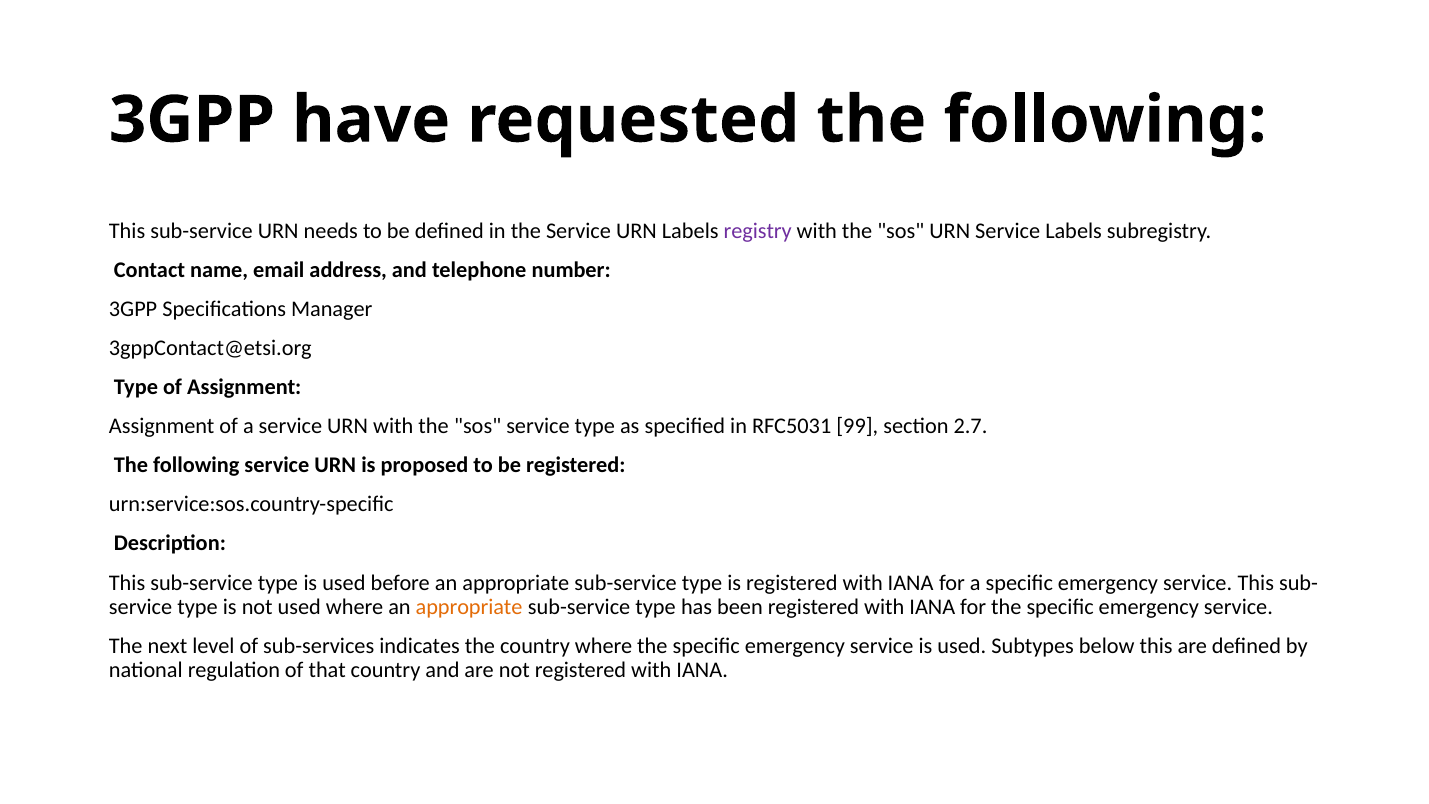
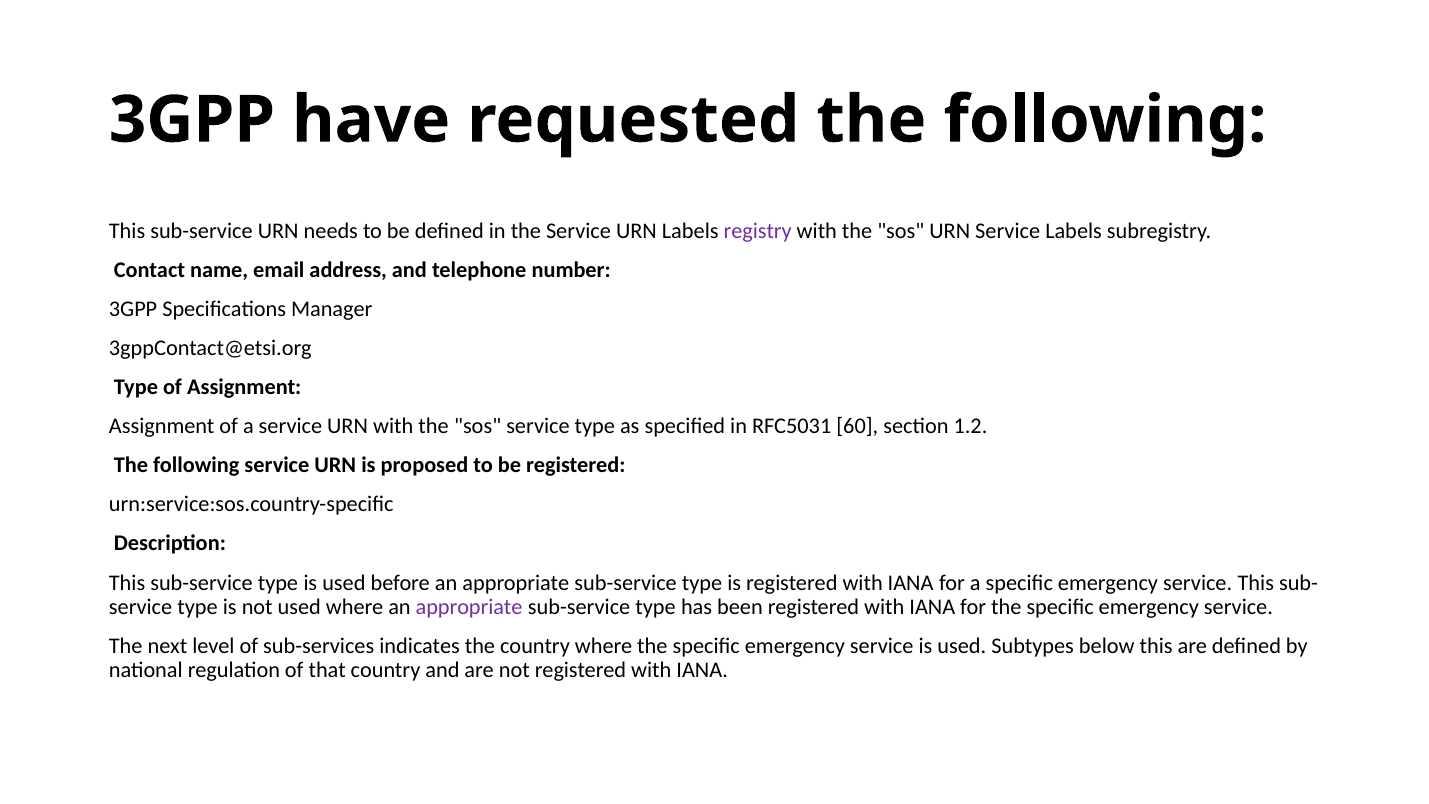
99: 99 -> 60
2.7: 2.7 -> 1.2
appropriate at (469, 607) colour: orange -> purple
